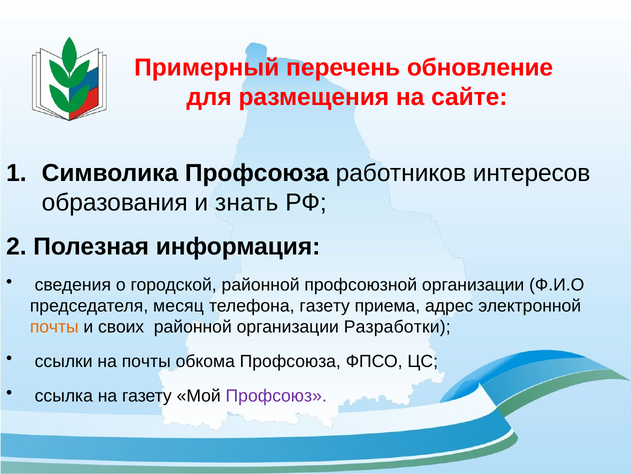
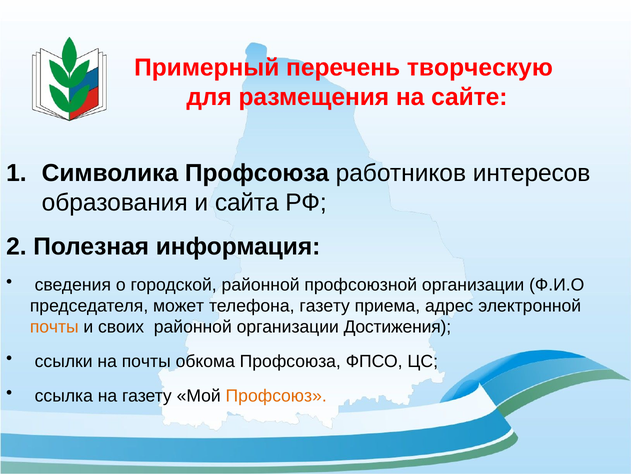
обновление: обновление -> творческую
знать: знать -> сайта
месяц: месяц -> может
Разработки: Разработки -> Достижения
Профсоюз colour: purple -> orange
